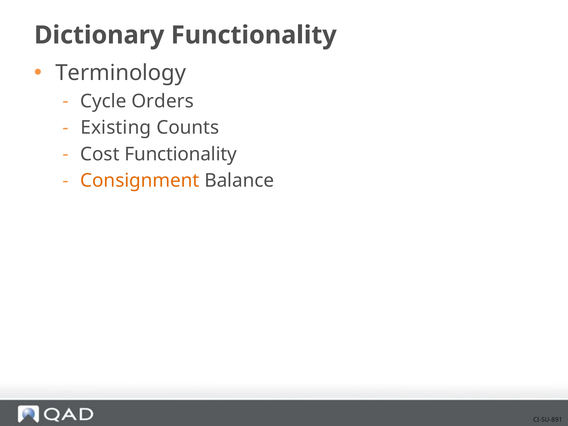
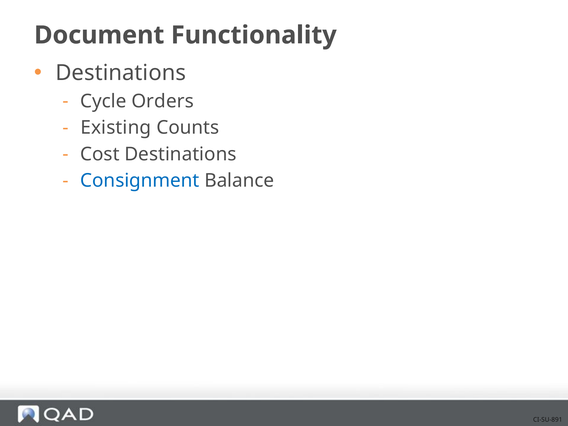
Dictionary: Dictionary -> Document
Terminology at (121, 73): Terminology -> Destinations
Cost Functionality: Functionality -> Destinations
Consignment colour: orange -> blue
